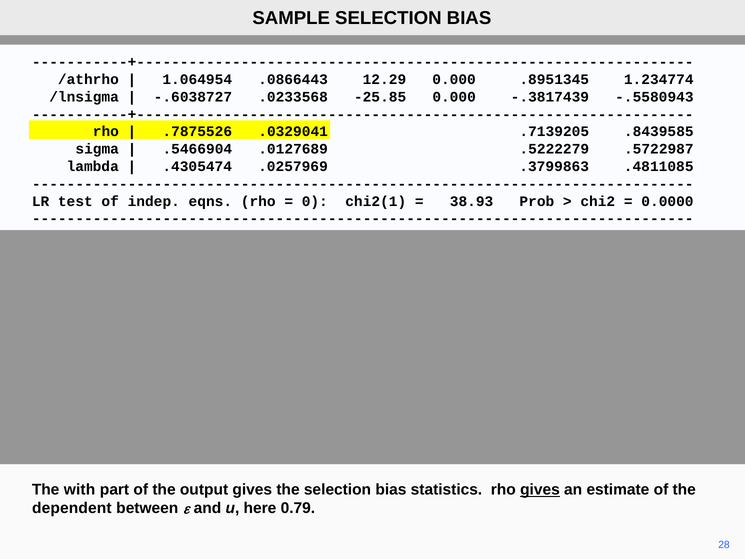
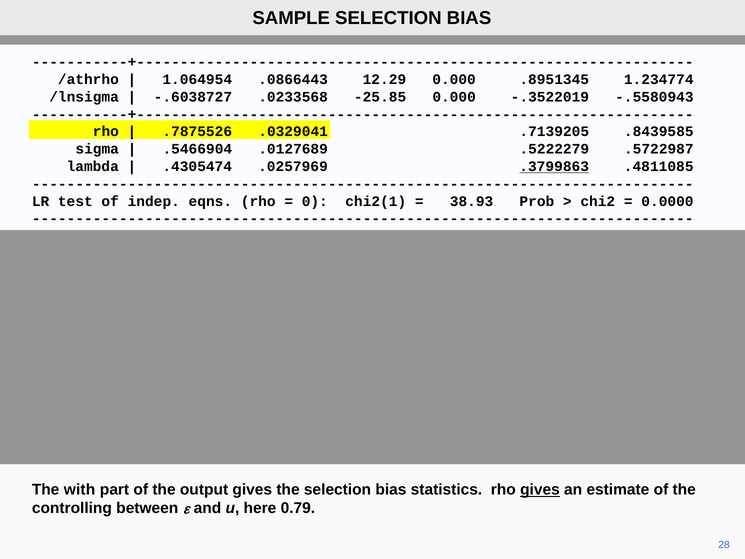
-.3817439: -.3817439 -> -.3522019
.3799863 underline: none -> present
dependent: dependent -> controlling
